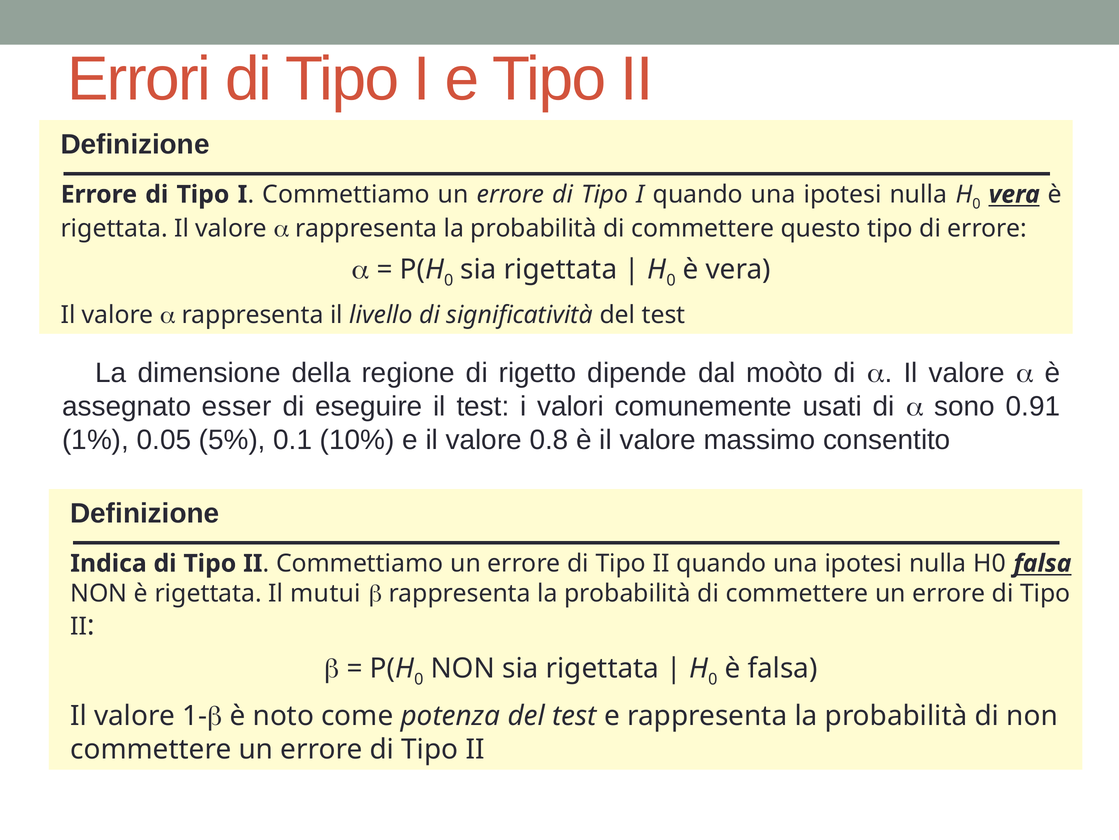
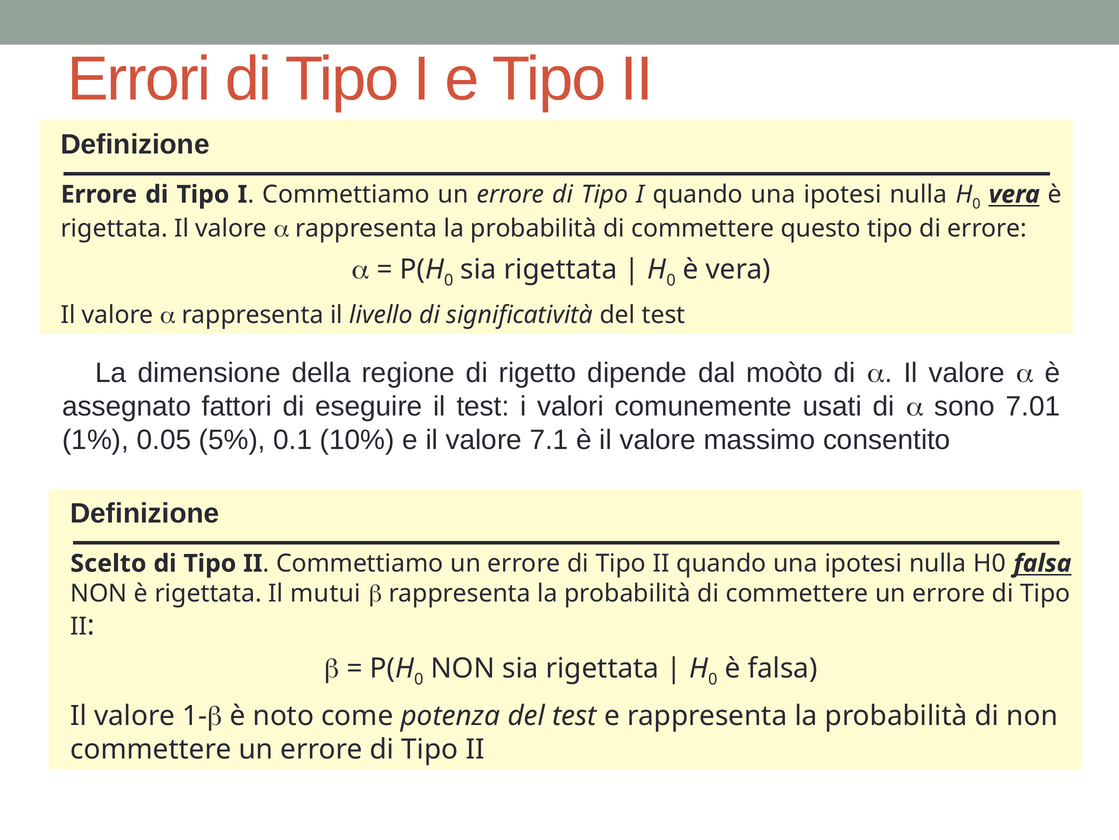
esser: esser -> fattori
0.91: 0.91 -> 7.01
0.8: 0.8 -> 7.1
Indica: Indica -> Scelto
